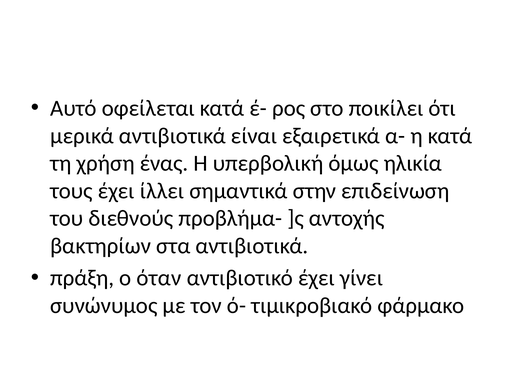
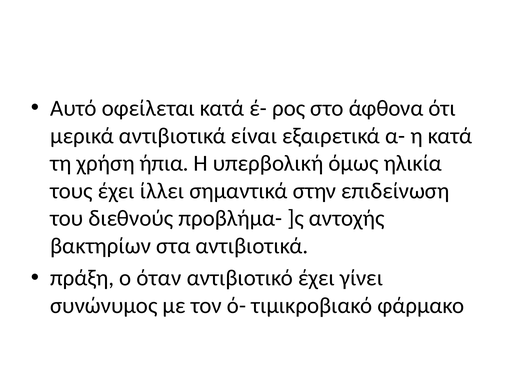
ποικίλει: ποικίλει -> άφθονα
ένας: ένας -> ήπια
